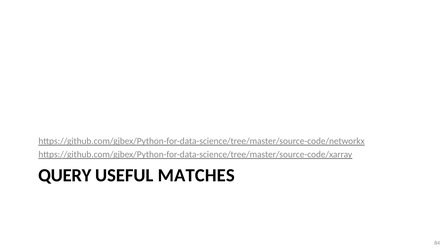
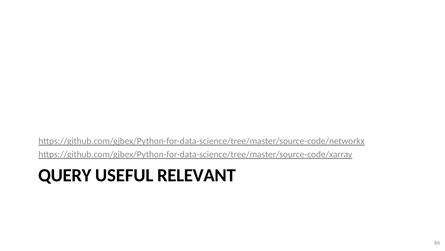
MATCHES: MATCHES -> RELEVANT
